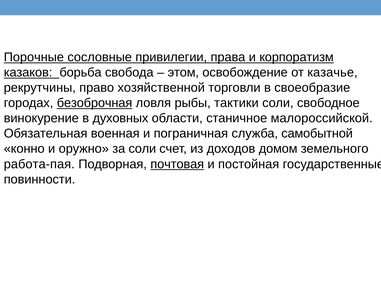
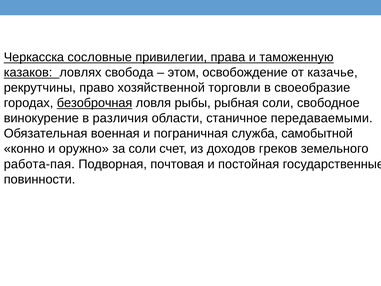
Порочные: Порочные -> Черкасска
корпоратизм: корпоратизм -> таможенную
борьба: борьба -> ловлях
тактики: тактики -> рыбная
духовных: духовных -> различия
малороссийской: малороссийской -> передаваемыми
домом: домом -> греков
почтовая underline: present -> none
